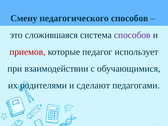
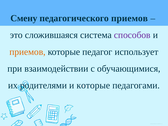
педагогического способов: способов -> приемов
приемов at (27, 52) colour: red -> orange
и сделают: сделают -> которые
